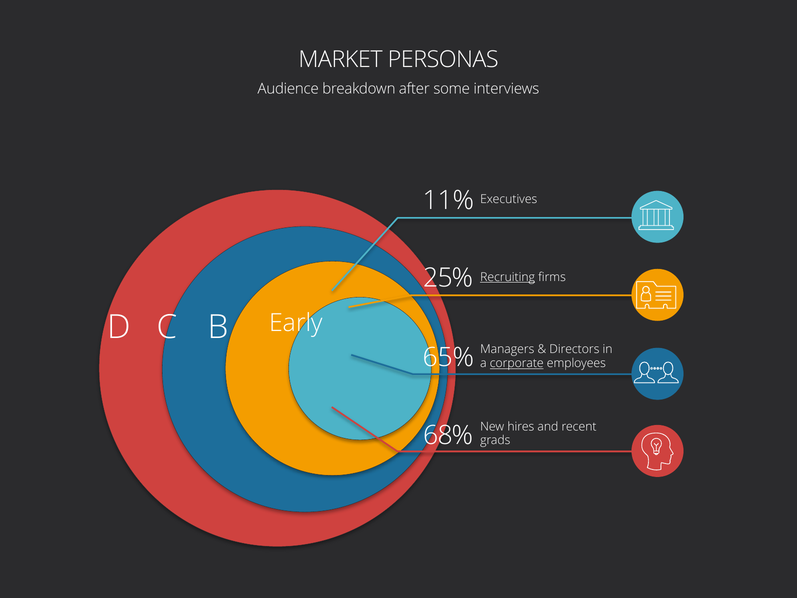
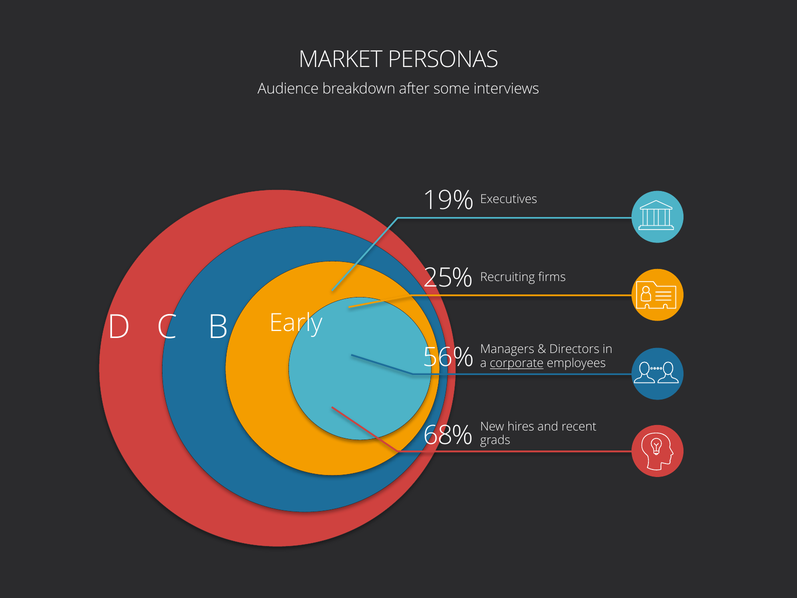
11%: 11% -> 19%
Recruiting underline: present -> none
65%: 65% -> 56%
